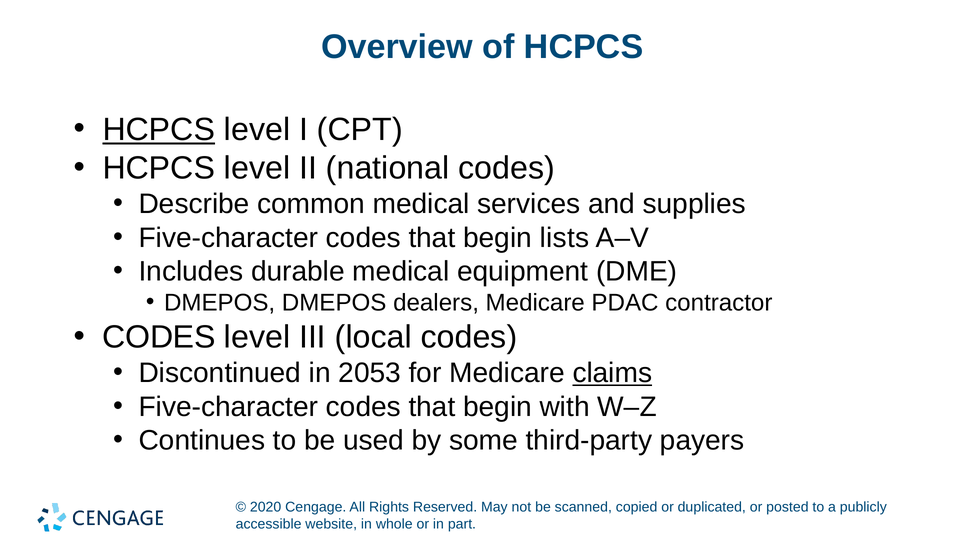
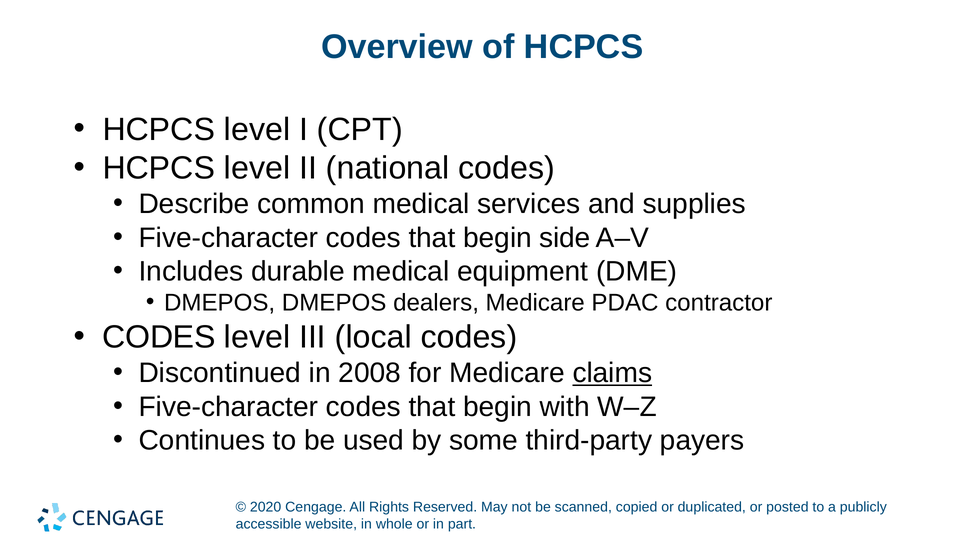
HCPCS at (159, 129) underline: present -> none
lists: lists -> side
2053: 2053 -> 2008
